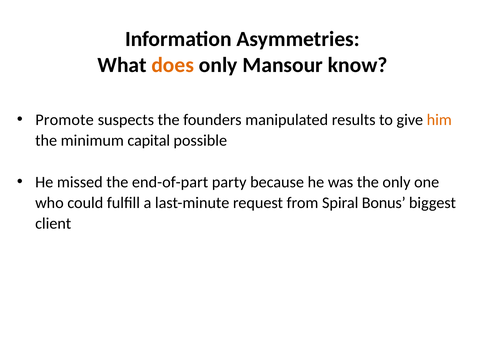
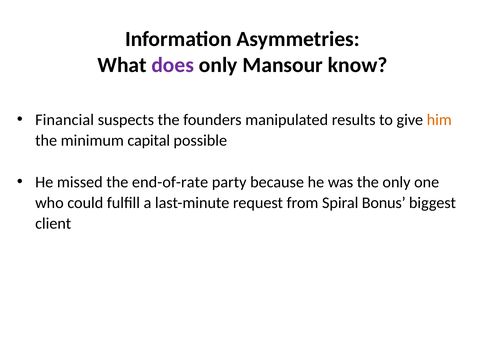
does colour: orange -> purple
Promote: Promote -> Financial
end-of-part: end-of-part -> end-of-rate
